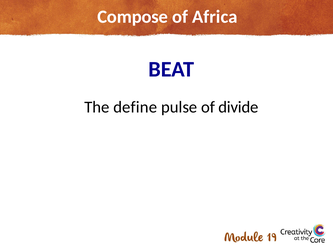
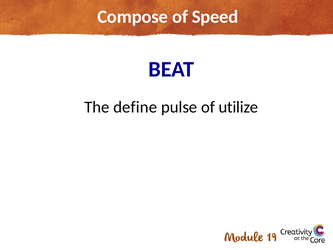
Africa: Africa -> Speed
divide: divide -> utilize
